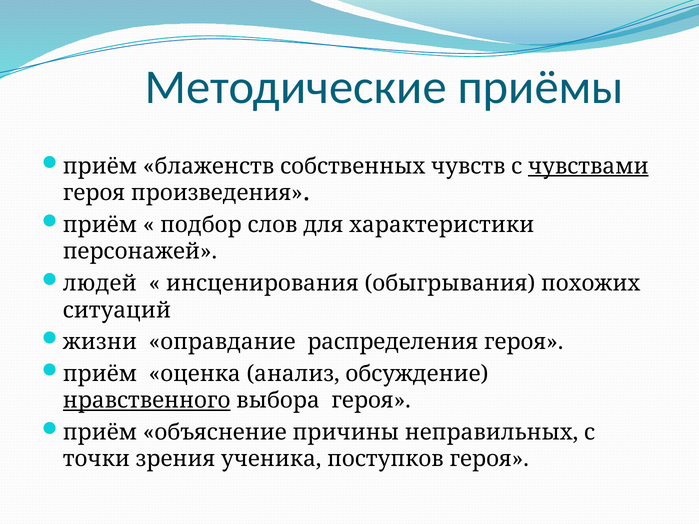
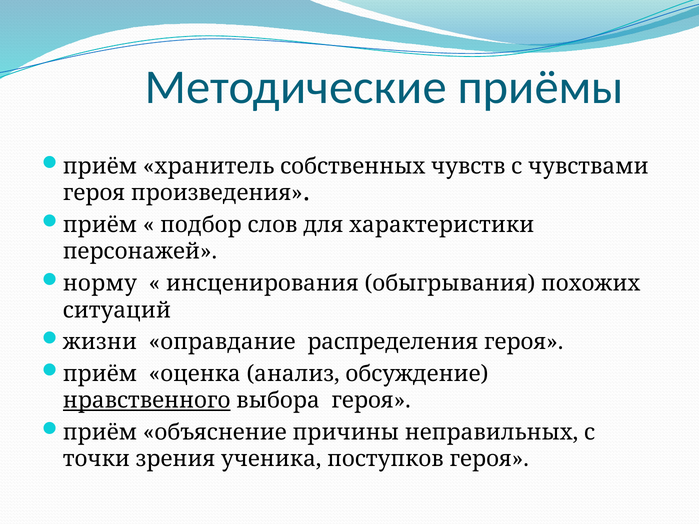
блаженств: блаженств -> хранитель
чувствами underline: present -> none
людей: людей -> норму
